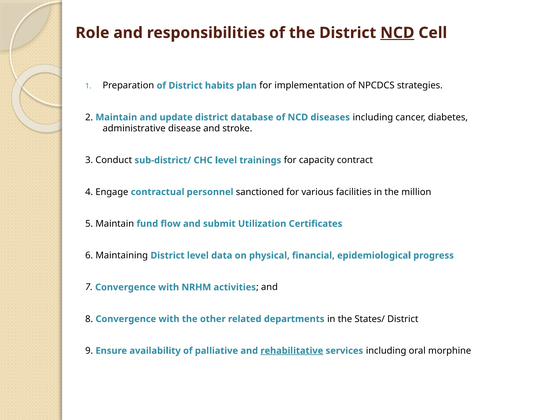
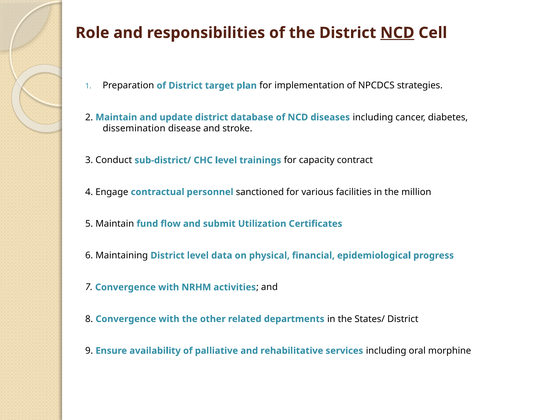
habits: habits -> target
administrative: administrative -> dissemination
rehabilitative underline: present -> none
